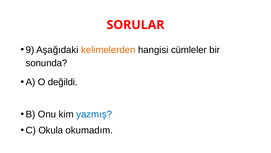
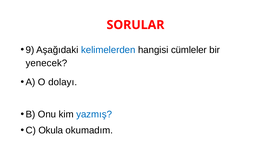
kelimelerden colour: orange -> blue
sonunda: sonunda -> yenecek
değildi: değildi -> dolayı
